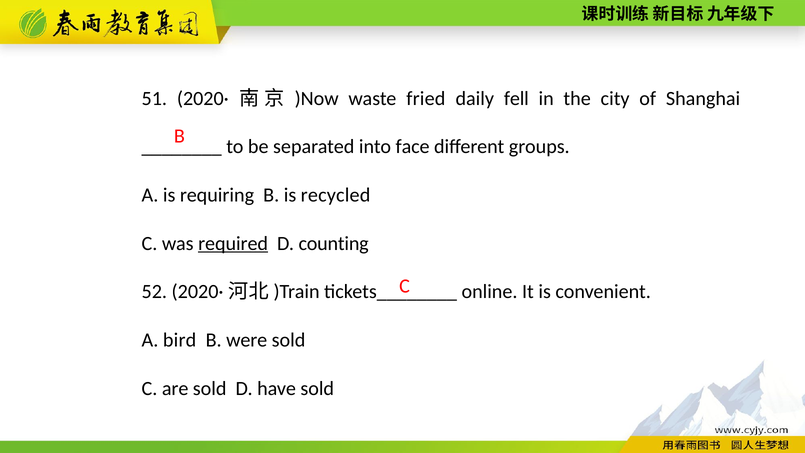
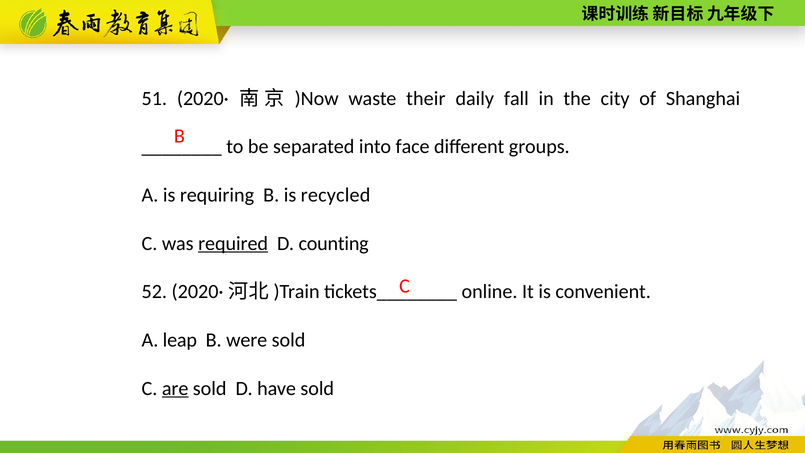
fried: fried -> their
fell: fell -> fall
bird: bird -> leap
are underline: none -> present
